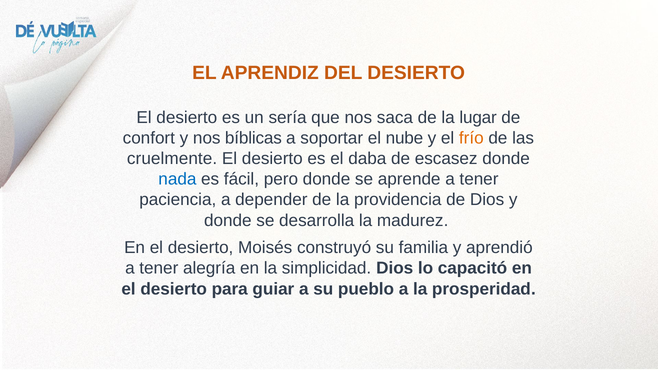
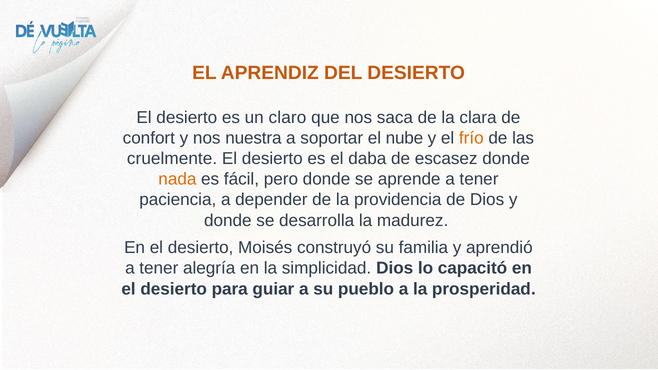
sería: sería -> claro
lugar: lugar -> clara
bíblicas: bíblicas -> nuestra
nada colour: blue -> orange
